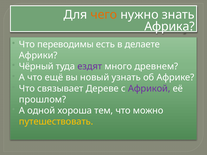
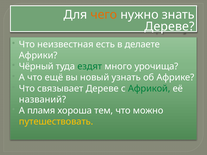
Африка at (170, 27): Африка -> Дереве
переводимы: переводимы -> неизвестная
ездят colour: purple -> green
древнем: древнем -> урочища
Африкой colour: purple -> green
прошлом: прошлом -> названий
одной: одной -> пламя
